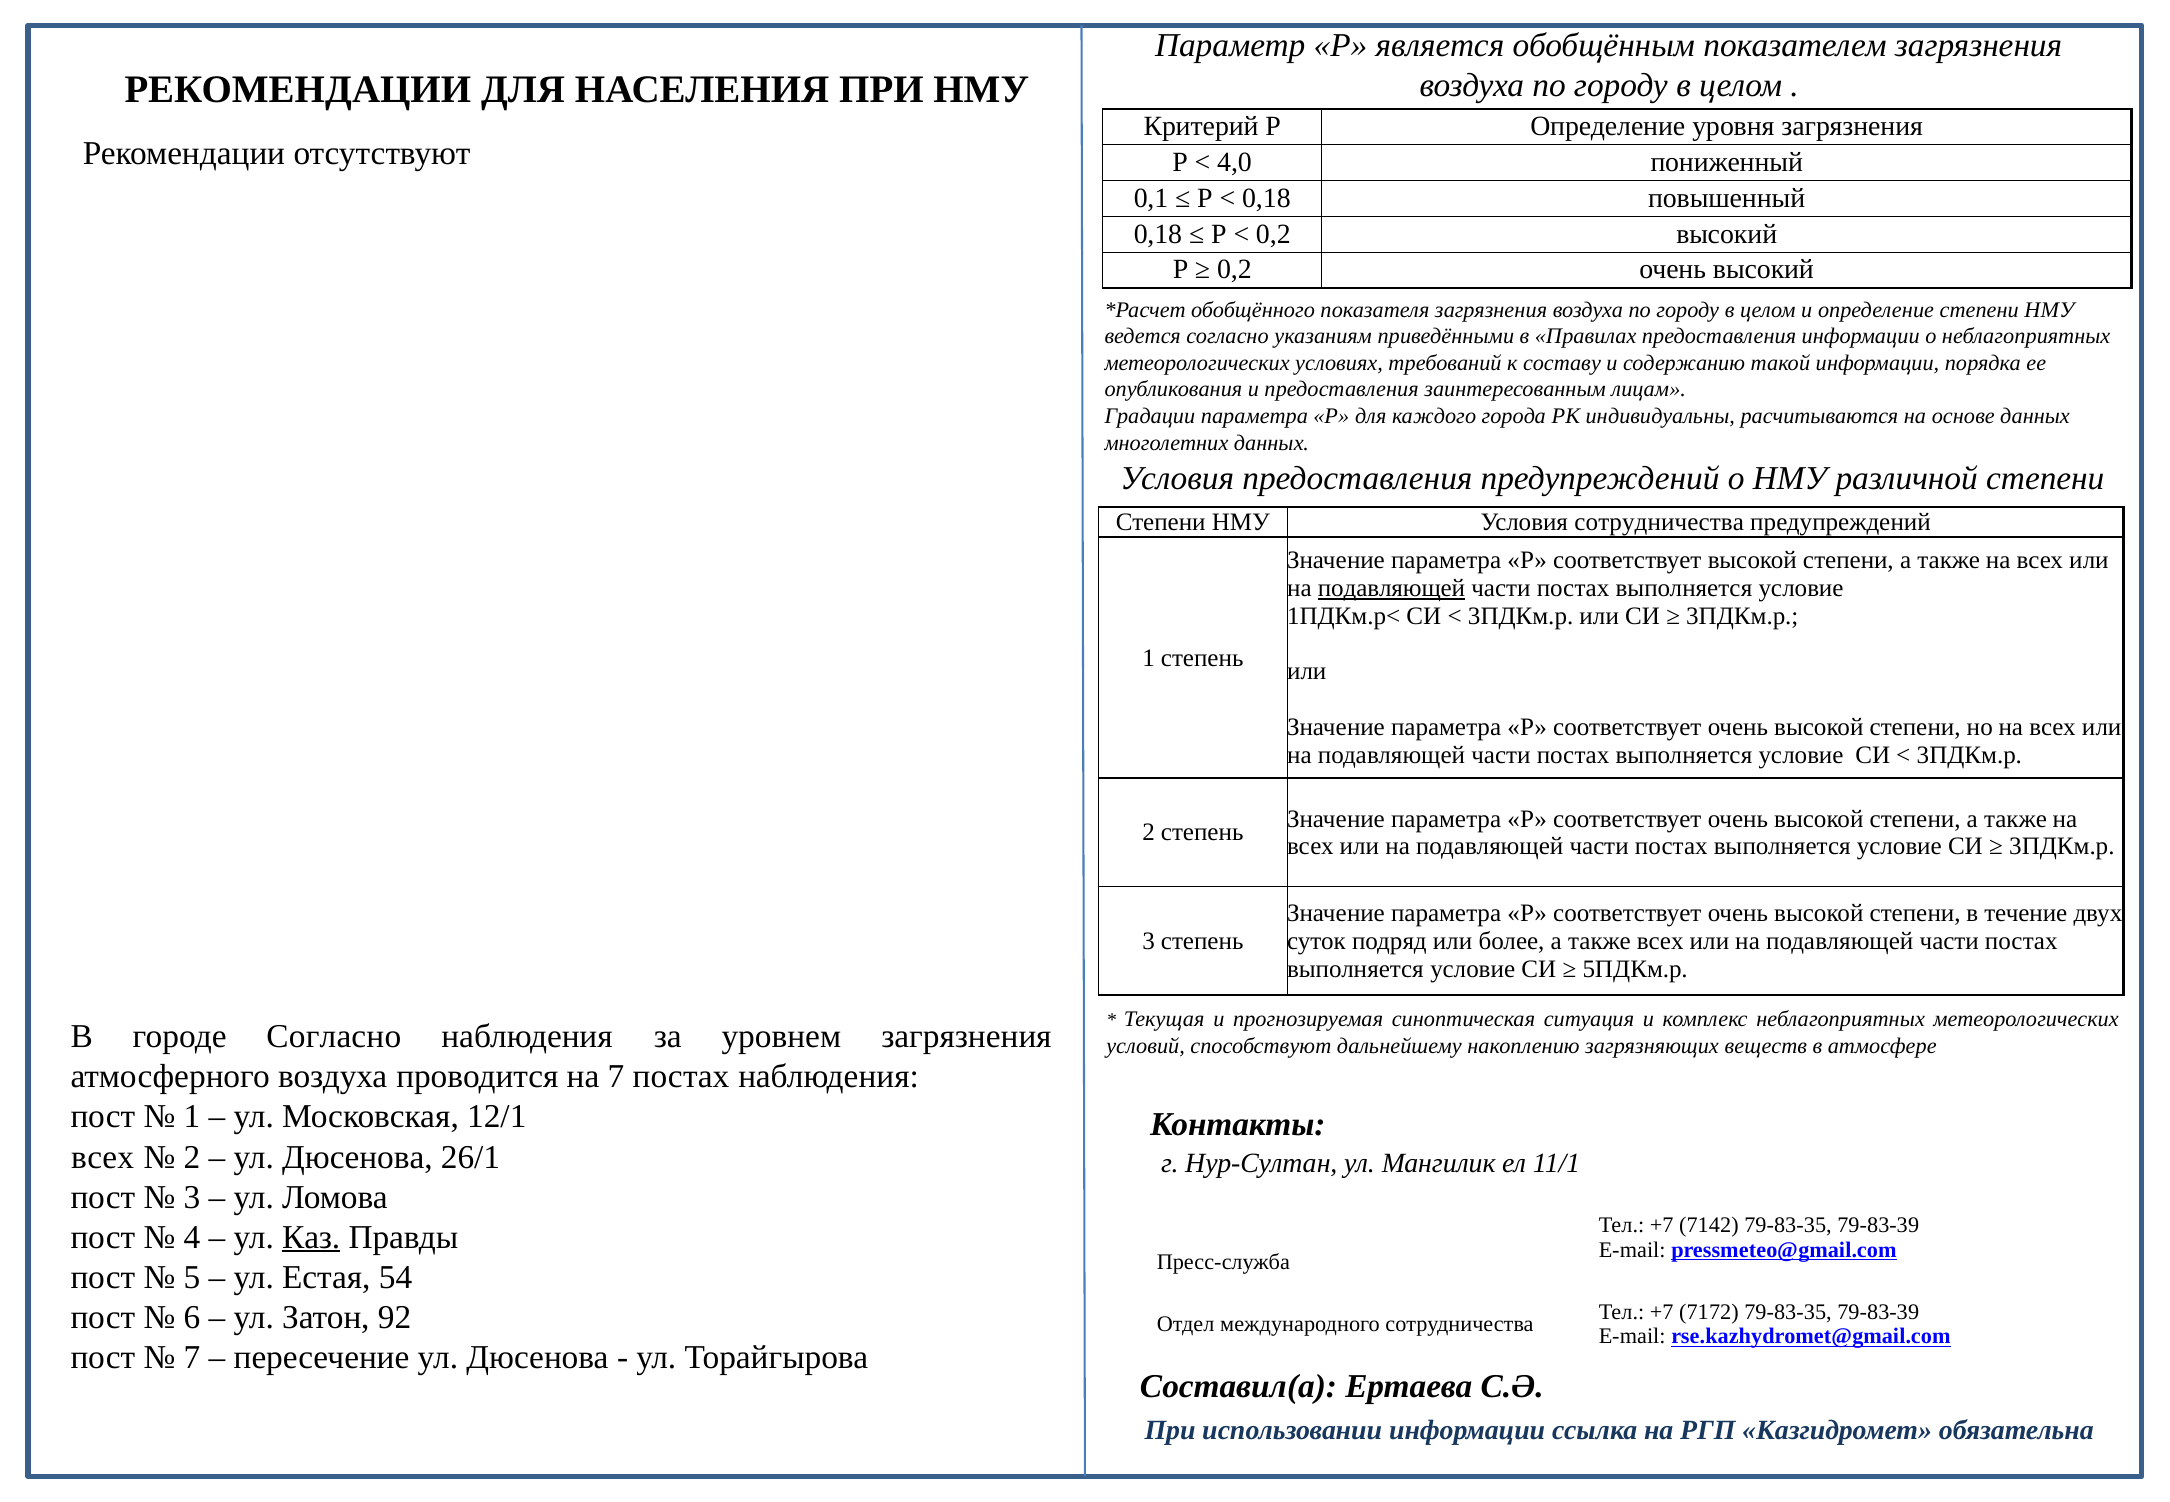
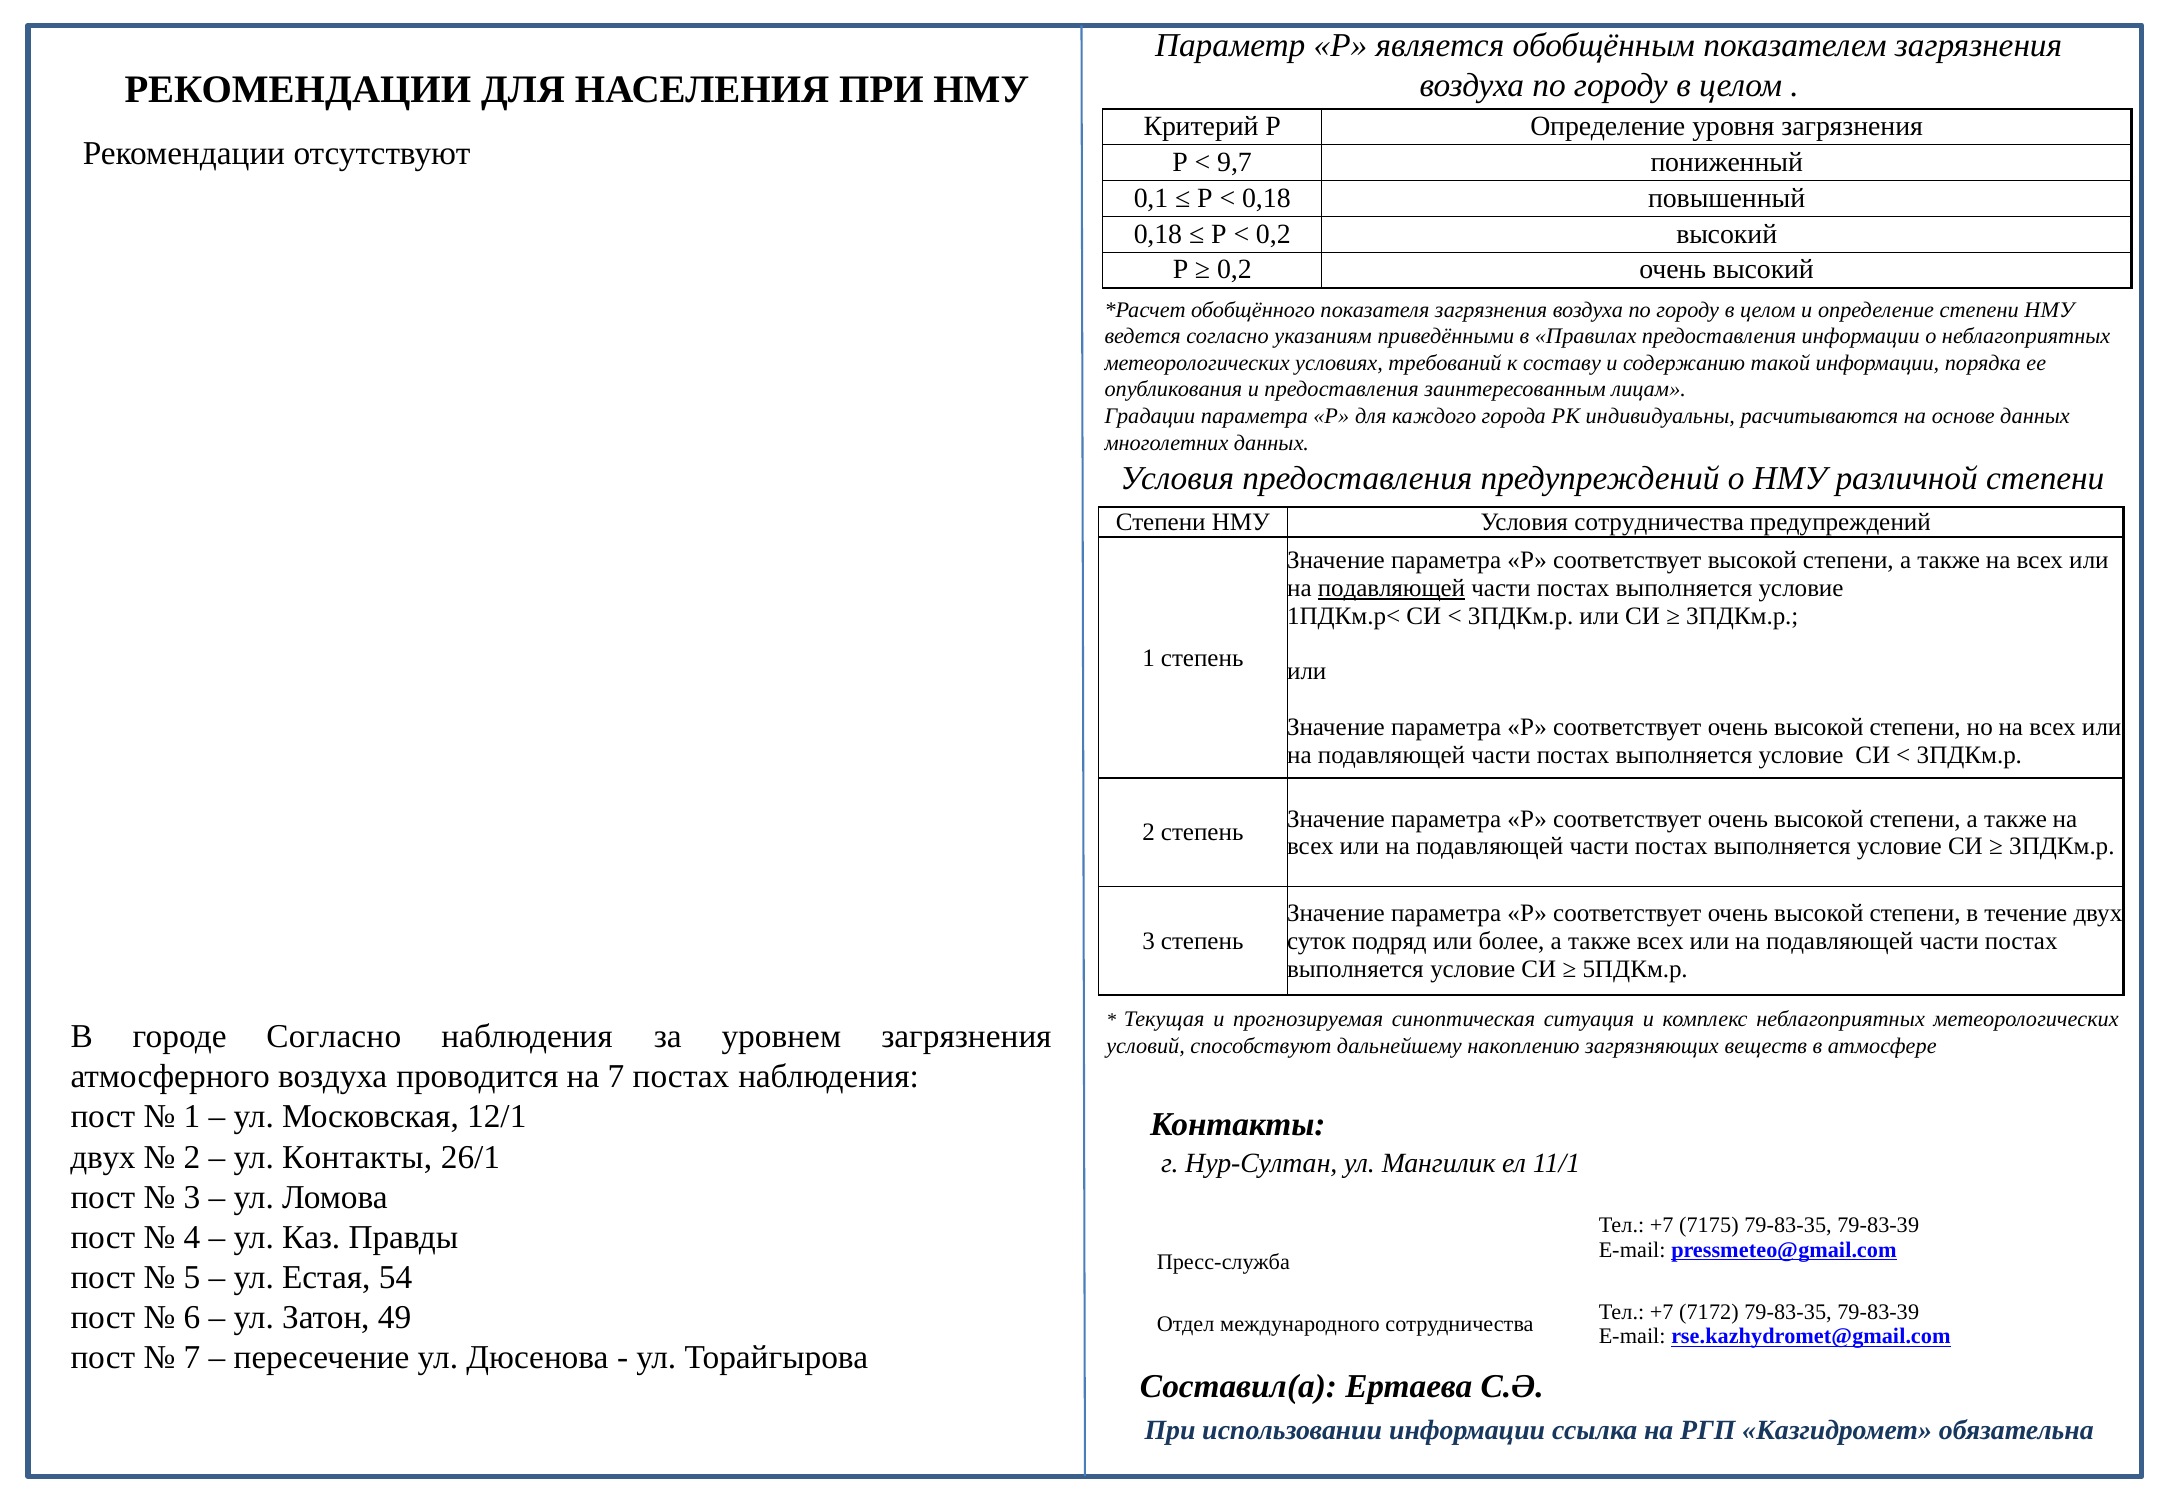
4,0: 4,0 -> 9,7
всех at (103, 1157): всех -> двух
Дюсенова at (357, 1157): Дюсенова -> Контакты
7142: 7142 -> 7175
Каз underline: present -> none
92: 92 -> 49
